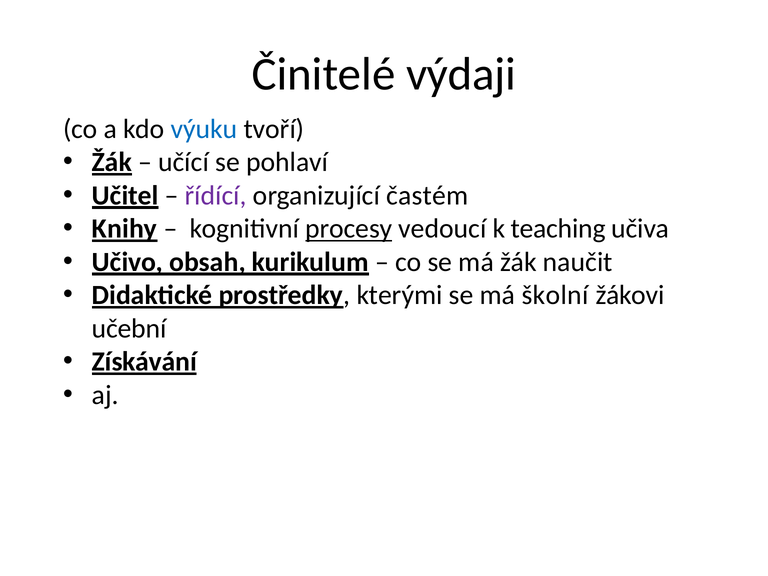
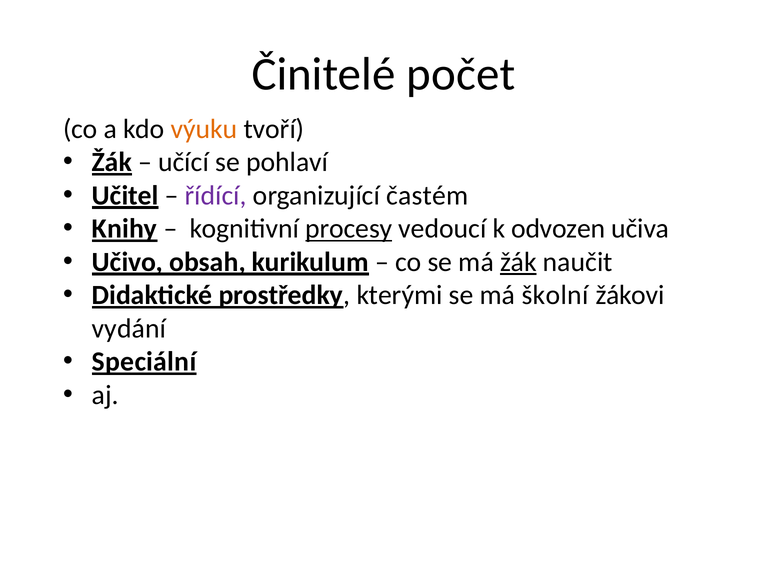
výdaji: výdaji -> počet
výuku colour: blue -> orange
teaching: teaching -> odvozen
žák at (518, 262) underline: none -> present
učební: učební -> vydání
Získávání: Získávání -> Speciální
